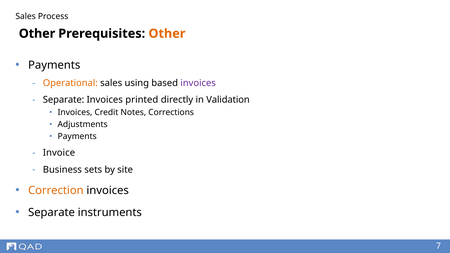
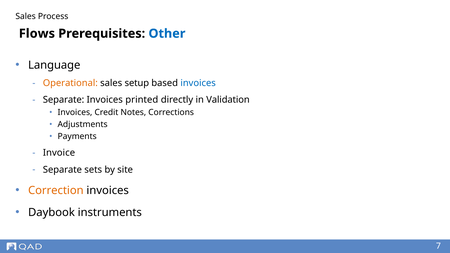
Other at (37, 34): Other -> Flows
Other at (167, 34) colour: orange -> blue
Payments at (54, 65): Payments -> Language
using: using -> setup
invoices at (198, 83) colour: purple -> blue
Business at (62, 170): Business -> Separate
Separate at (52, 213): Separate -> Daybook
